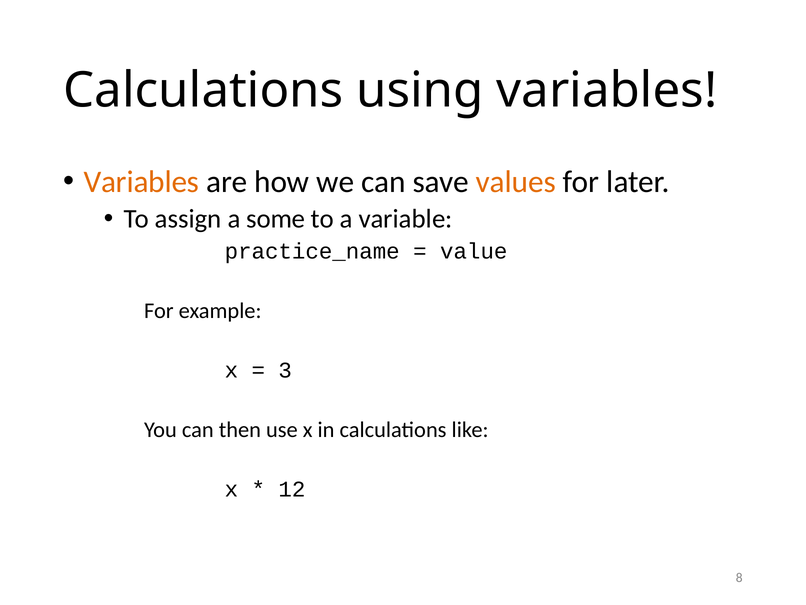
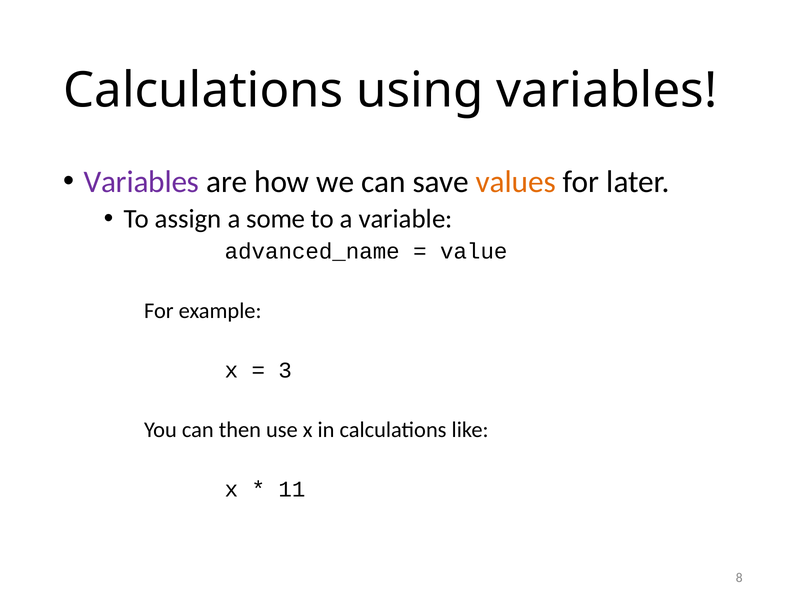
Variables at (141, 182) colour: orange -> purple
practice_name: practice_name -> advanced_name
12: 12 -> 11
